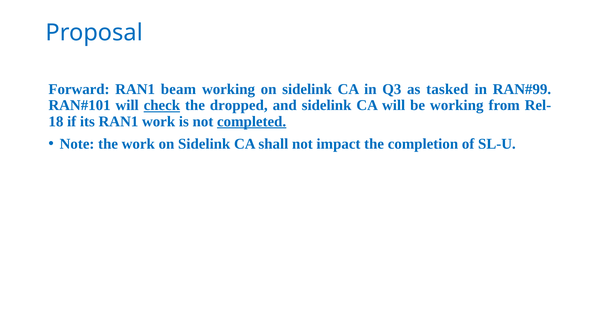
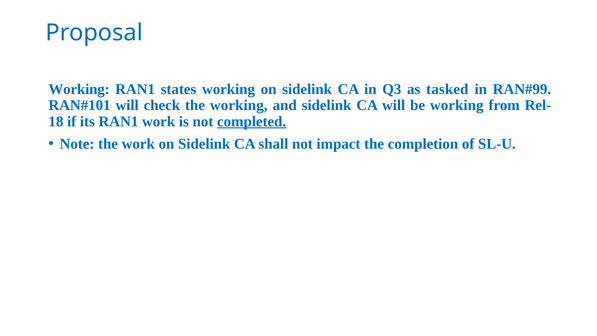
Forward at (79, 89): Forward -> Working
beam: beam -> states
check underline: present -> none
the dropped: dropped -> working
